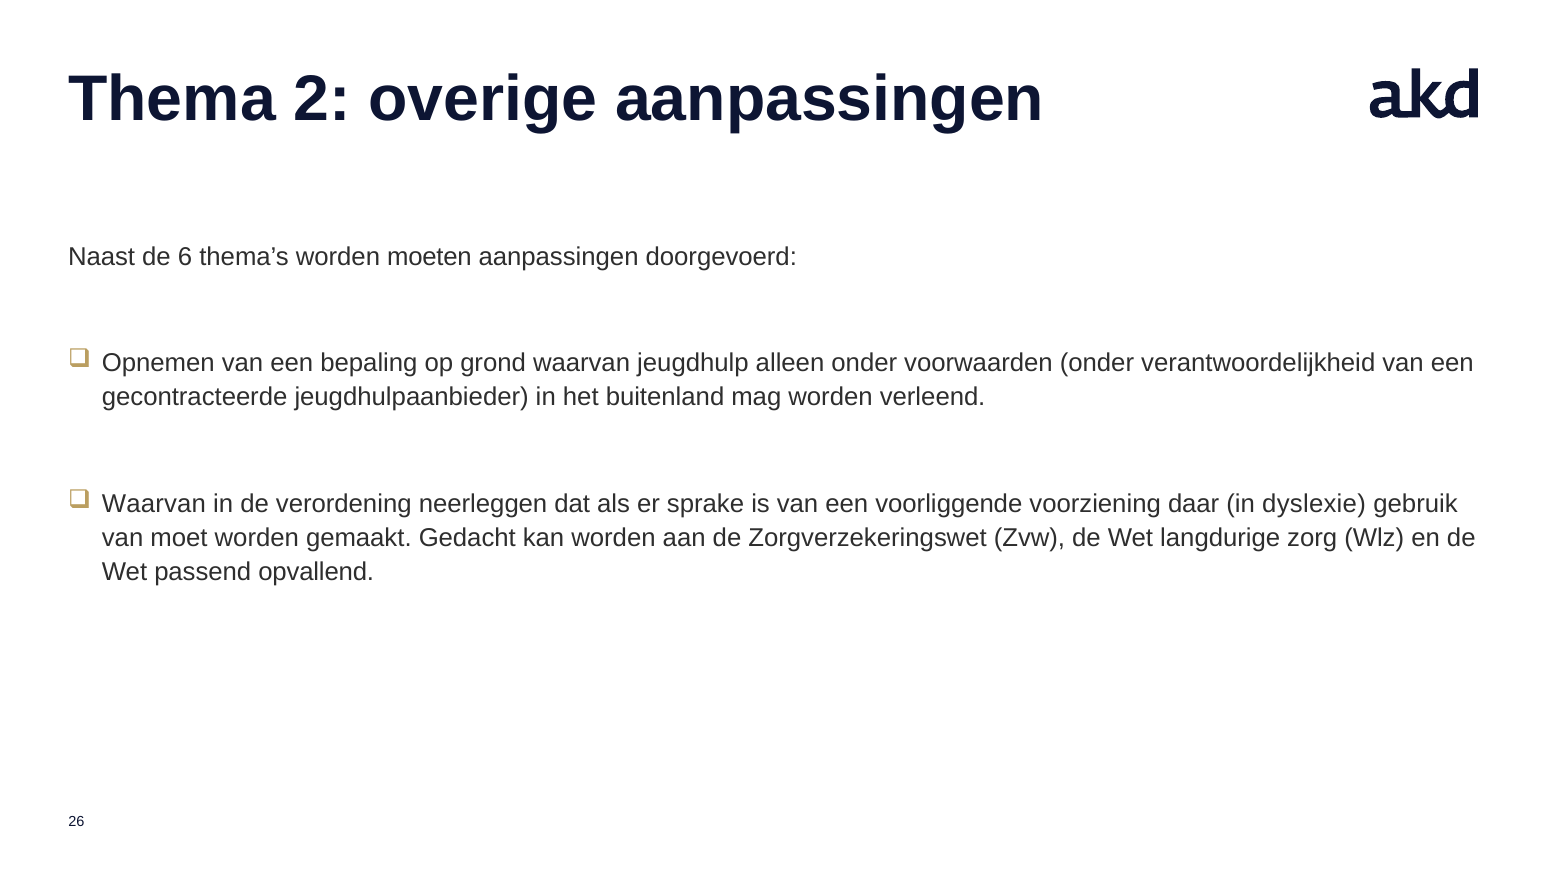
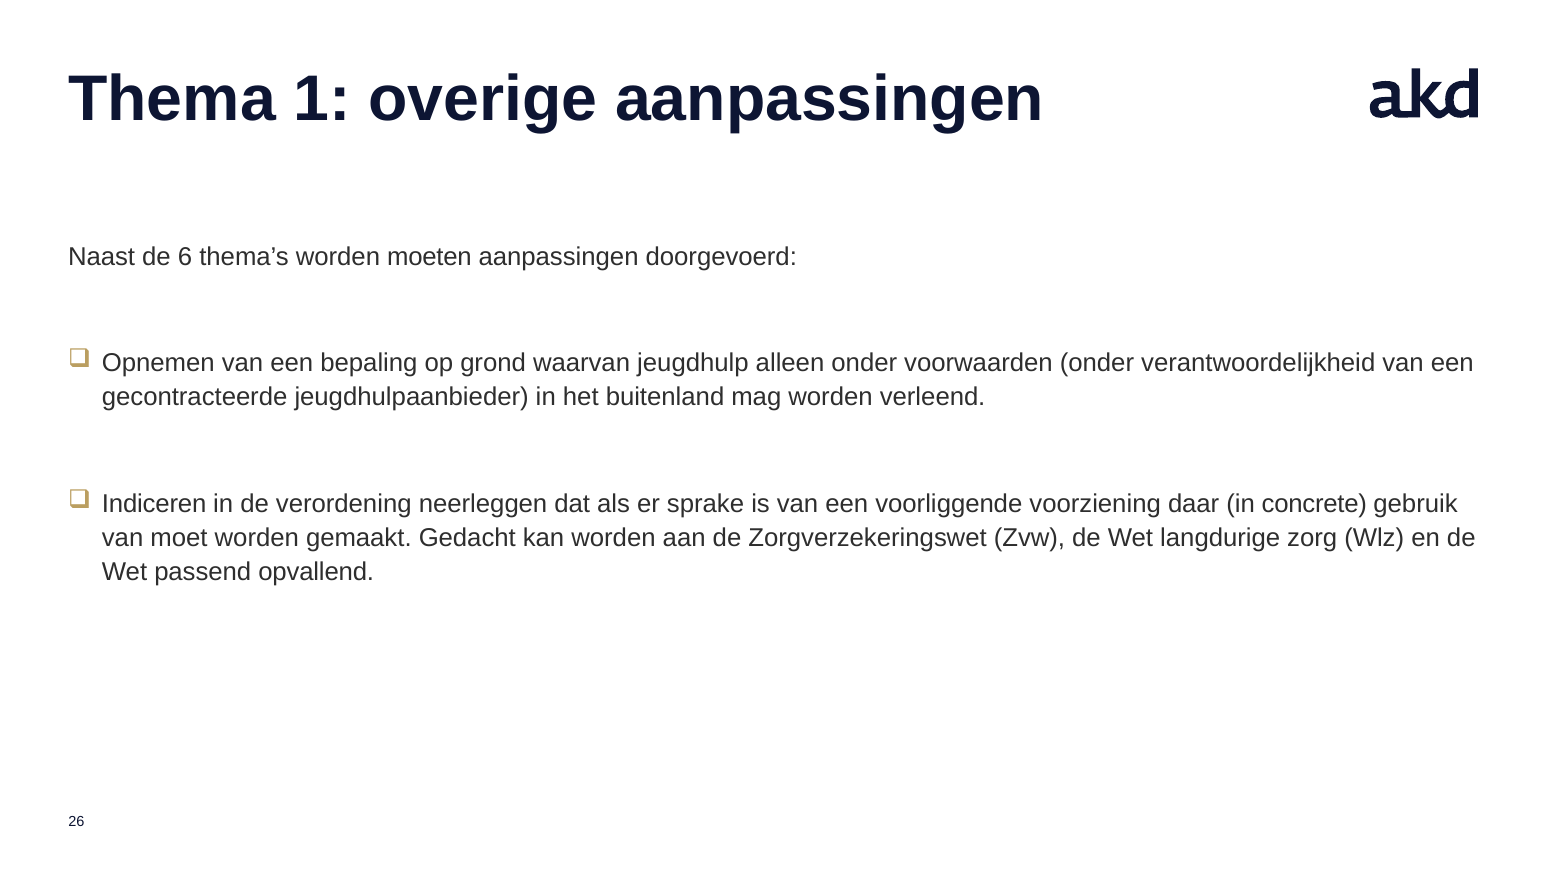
2: 2 -> 1
Waarvan at (154, 504): Waarvan -> Indiceren
dyslexie: dyslexie -> concrete
